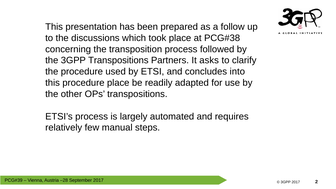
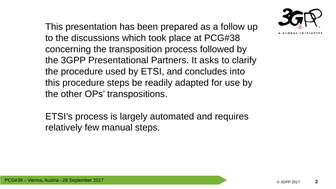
3GPP Transpositions: Transpositions -> Presentational
procedure place: place -> steps
